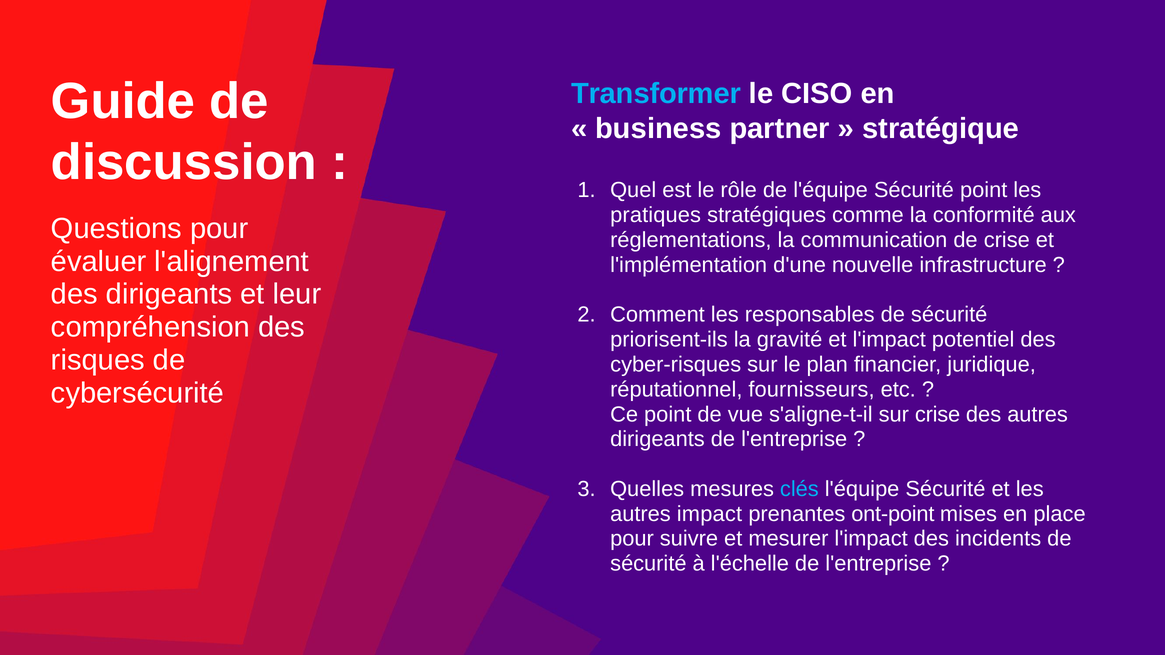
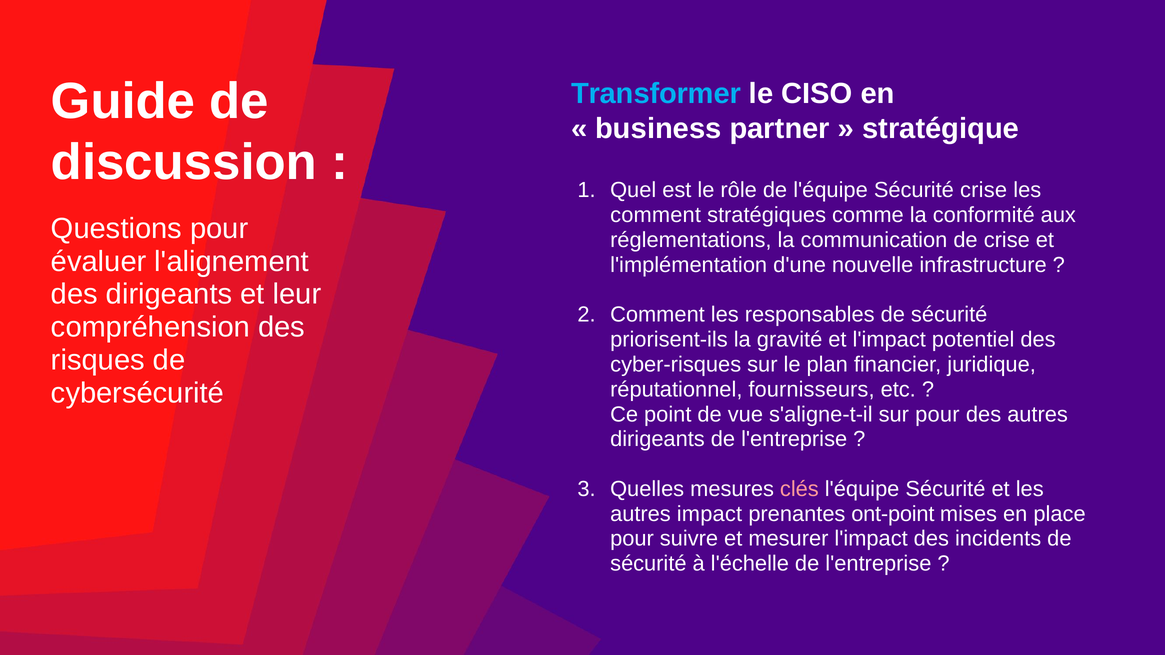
Sécurité point: point -> crise
pratiques at (656, 215): pratiques -> comment
sur crise: crise -> pour
clés colour: light blue -> pink
